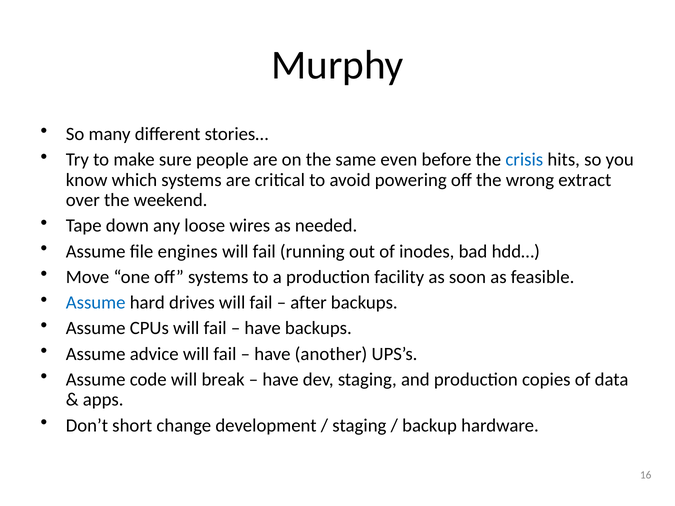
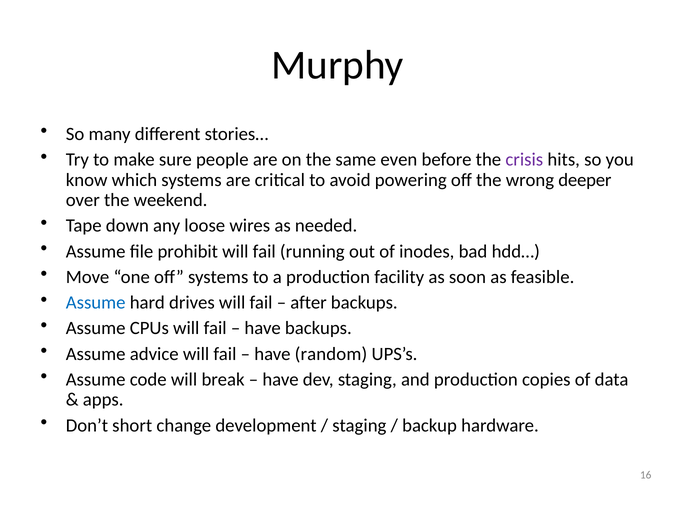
crisis colour: blue -> purple
extract: extract -> deeper
engines: engines -> prohibit
another: another -> random
